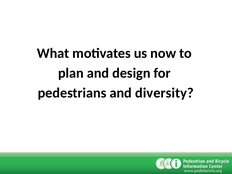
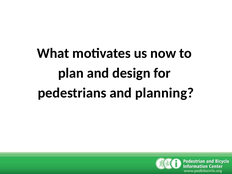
diversity: diversity -> planning
